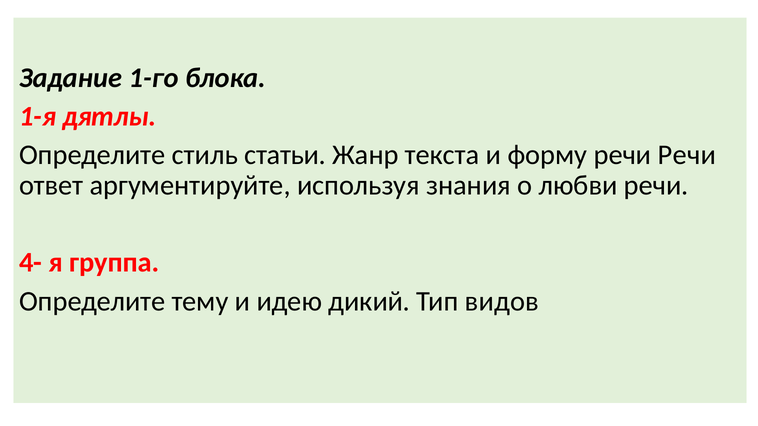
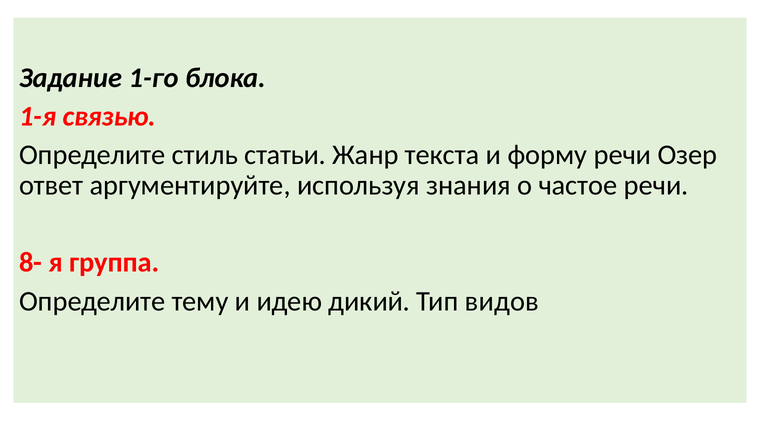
дятлы: дятлы -> связью
речи Речи: Речи -> Озер
любви: любви -> частое
4-: 4- -> 8-
